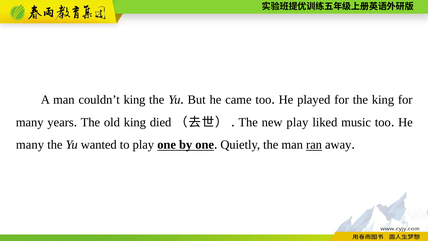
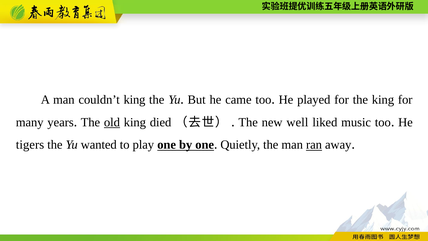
old underline: none -> present
new play: play -> well
many at (30, 145): many -> tigers
